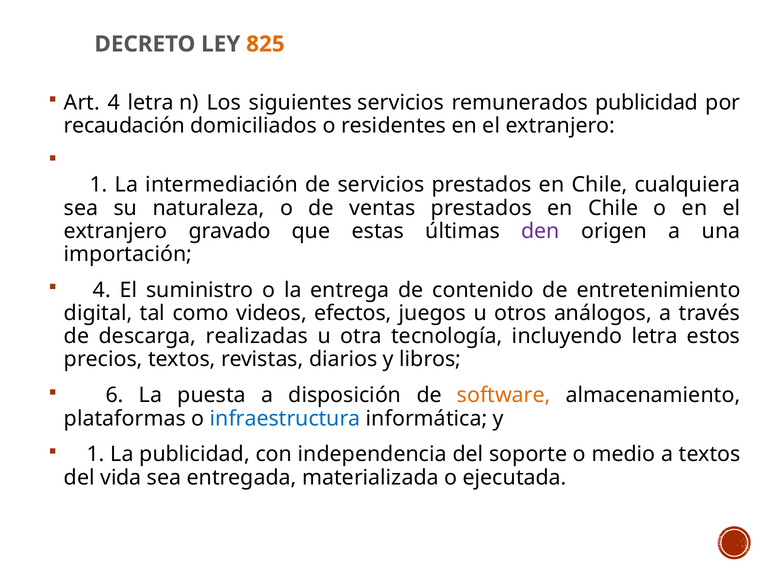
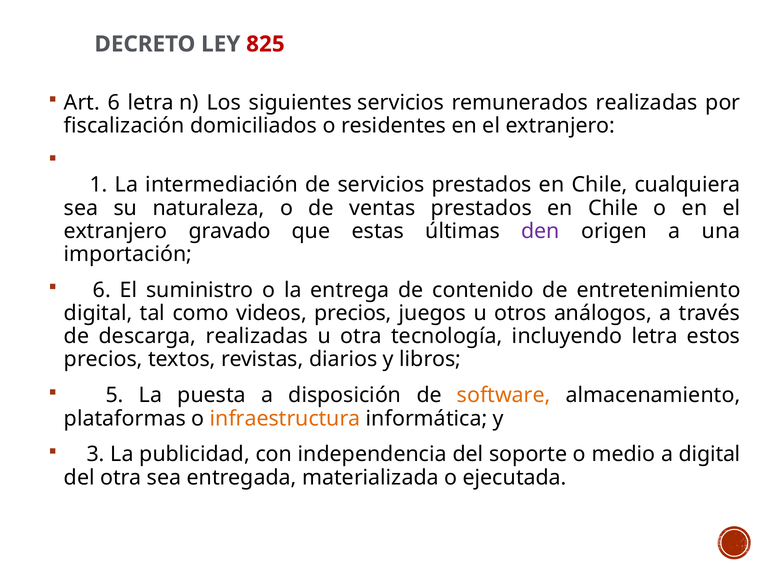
825 colour: orange -> red
Art 4: 4 -> 6
remunerados publicidad: publicidad -> realizadas
recaudación: recaudación -> fiscalización
4 at (102, 290): 4 -> 6
videos efectos: efectos -> precios
6: 6 -> 5
infraestructura colour: blue -> orange
1 at (96, 455): 1 -> 3
a textos: textos -> digital
del vida: vida -> otra
